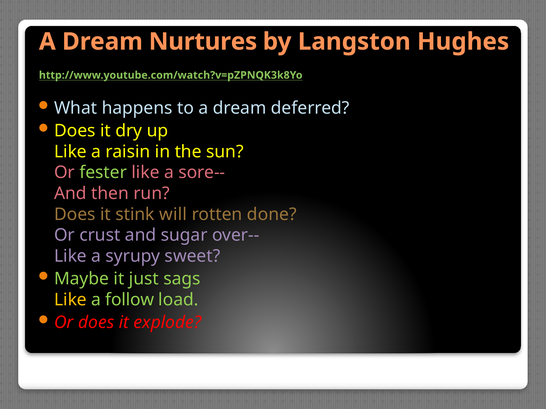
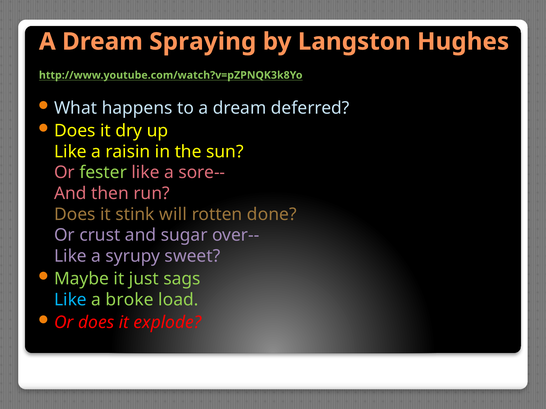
Nurtures: Nurtures -> Spraying
Like at (70, 300) colour: yellow -> light blue
follow: follow -> broke
